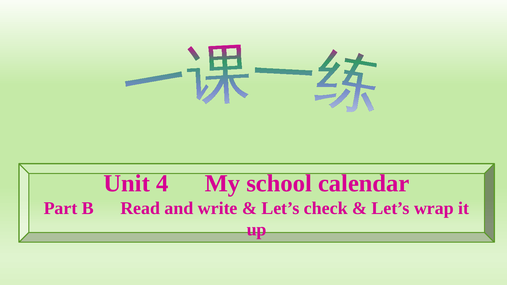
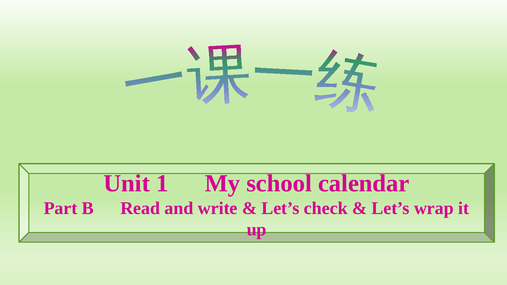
4: 4 -> 1
